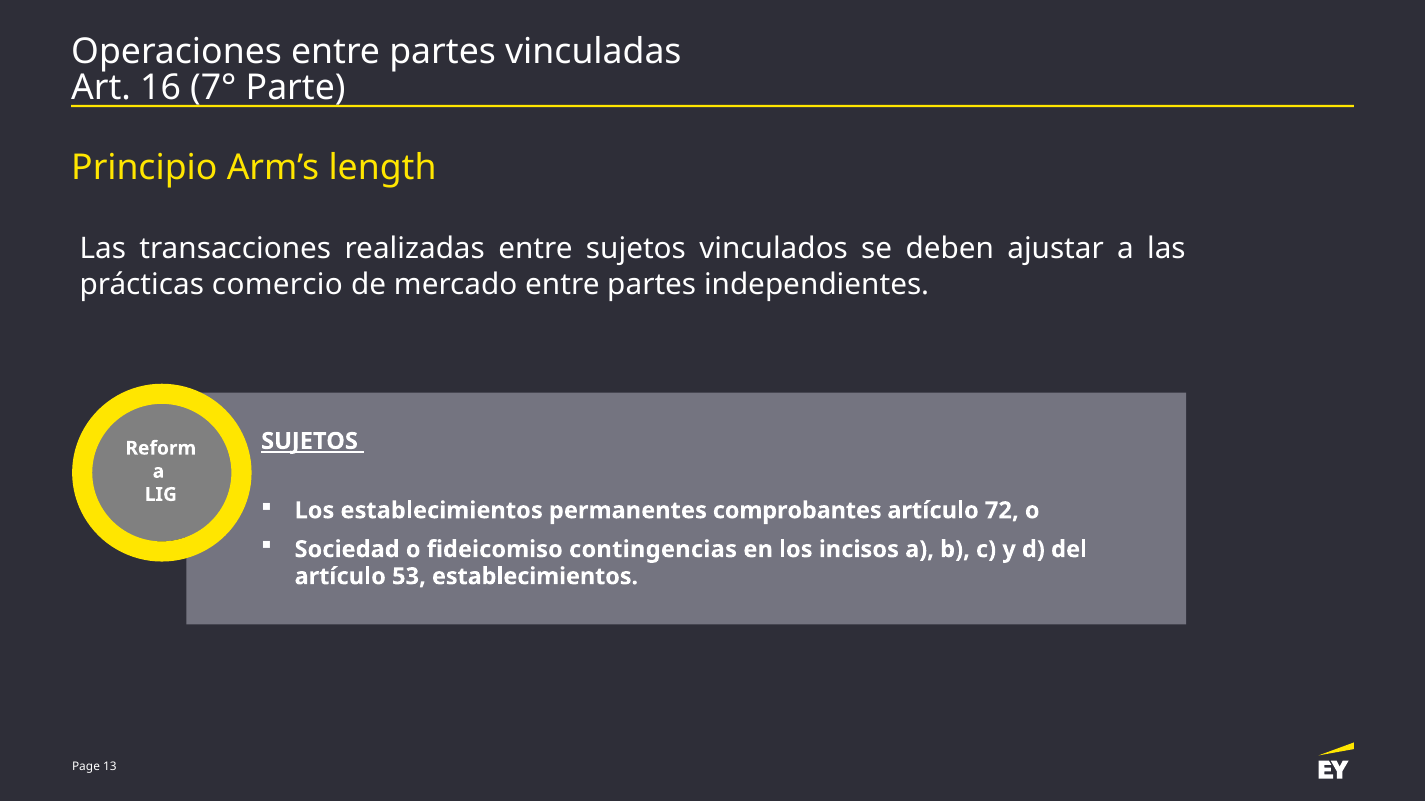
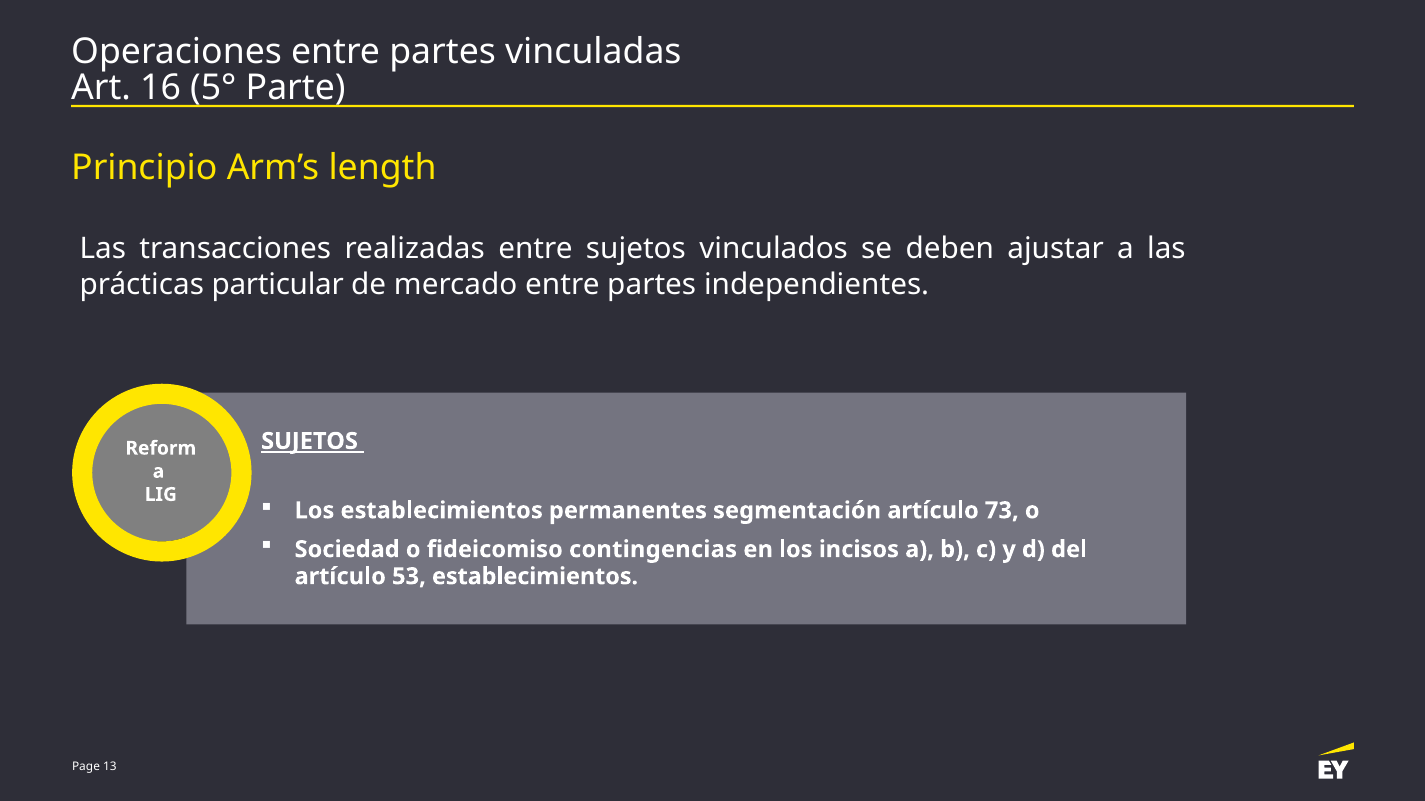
7°: 7° -> 5°
comercio: comercio -> particular
comprobantes: comprobantes -> segmentación
72: 72 -> 73
